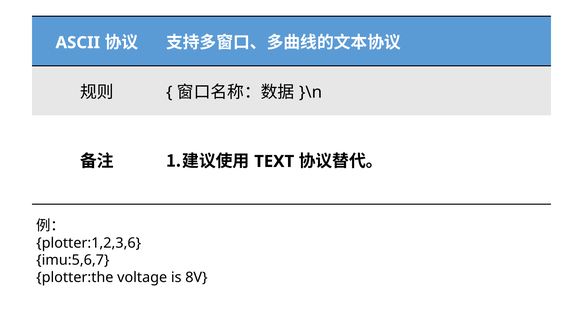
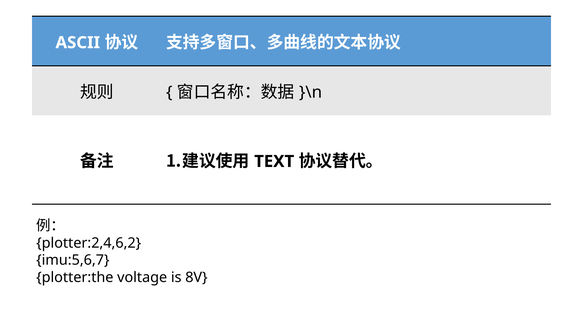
plotter:1,2,3,6: plotter:1,2,3,6 -> plotter:2,4,6,2
